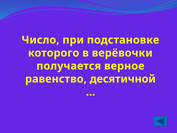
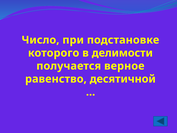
верёвочки: верёвочки -> делимости
